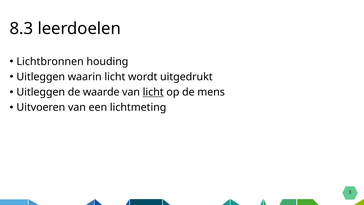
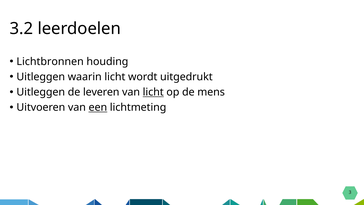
8.3: 8.3 -> 3.2
waarde: waarde -> leveren
een underline: none -> present
